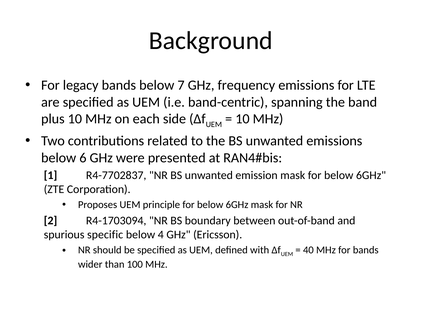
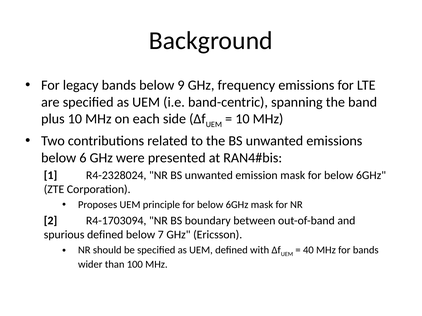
7: 7 -> 9
R4-7702837: R4-7702837 -> R4-2328024
spurious specific: specific -> defined
4: 4 -> 7
